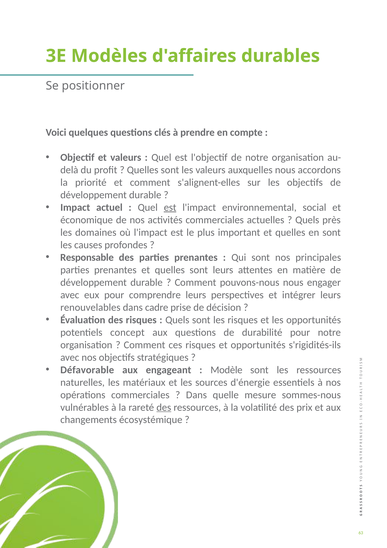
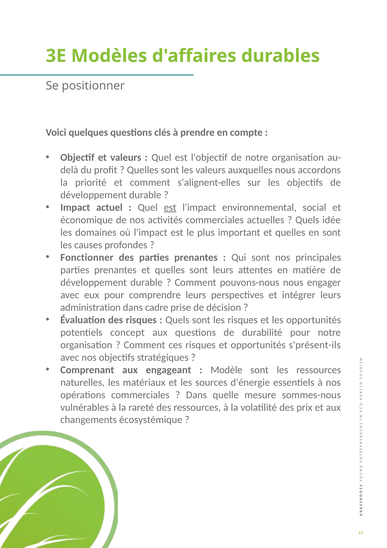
près: près -> idée
Responsable: Responsable -> Fonctionner
renouvelables: renouvelables -> administration
s'rigidités-ils: s'rigidités-ils -> s'présent-ils
Défavorable: Défavorable -> Comprenant
des at (164, 407) underline: present -> none
